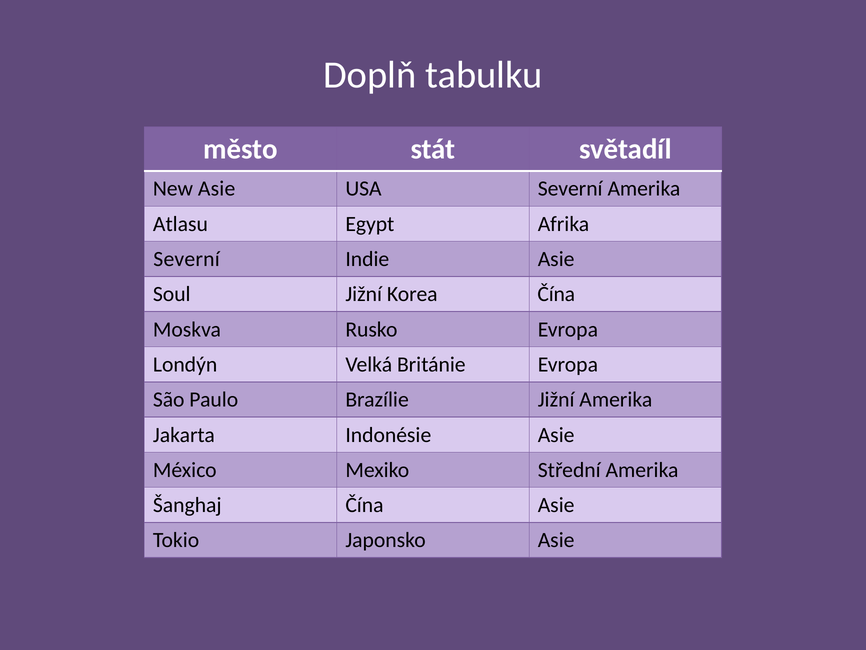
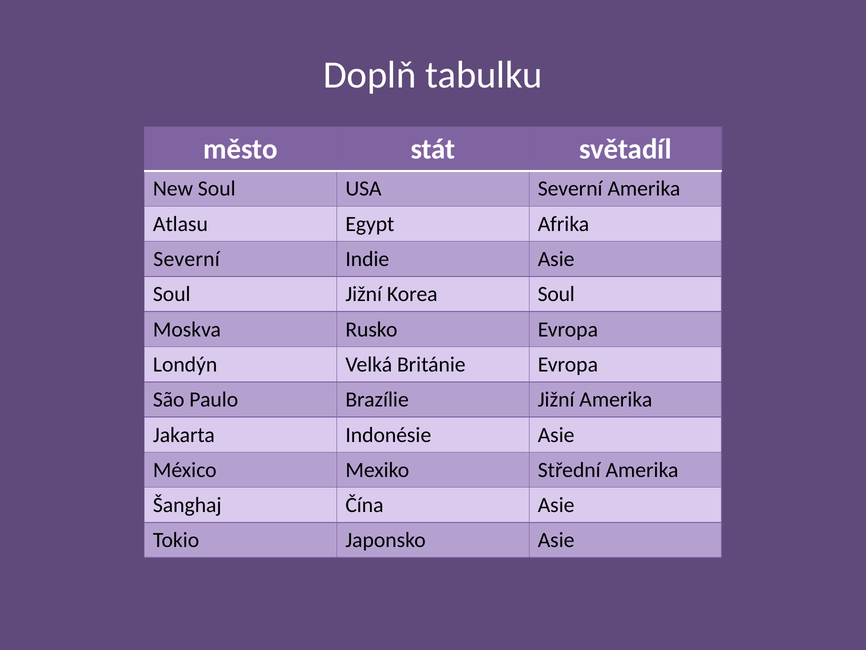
New Asie: Asie -> Soul
Korea Čína: Čína -> Soul
